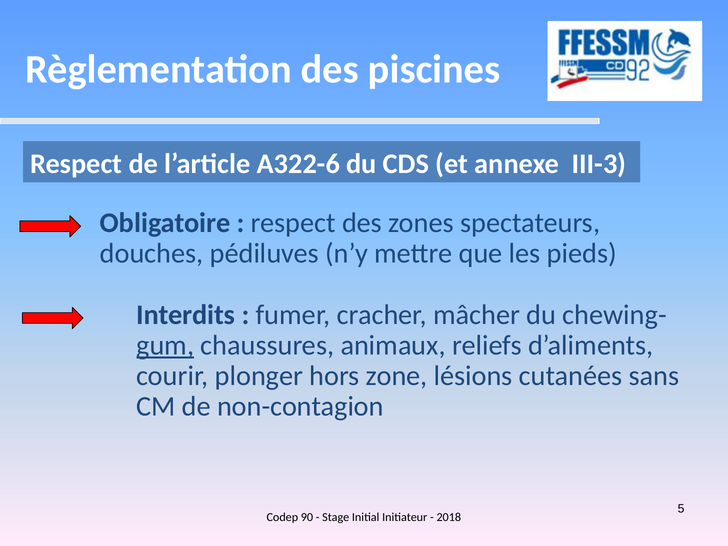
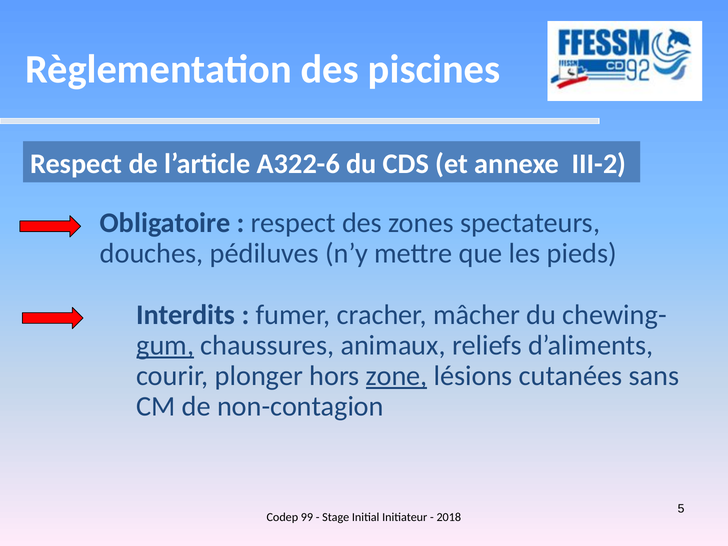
III-3: III-3 -> III-2
zone underline: none -> present
90: 90 -> 99
